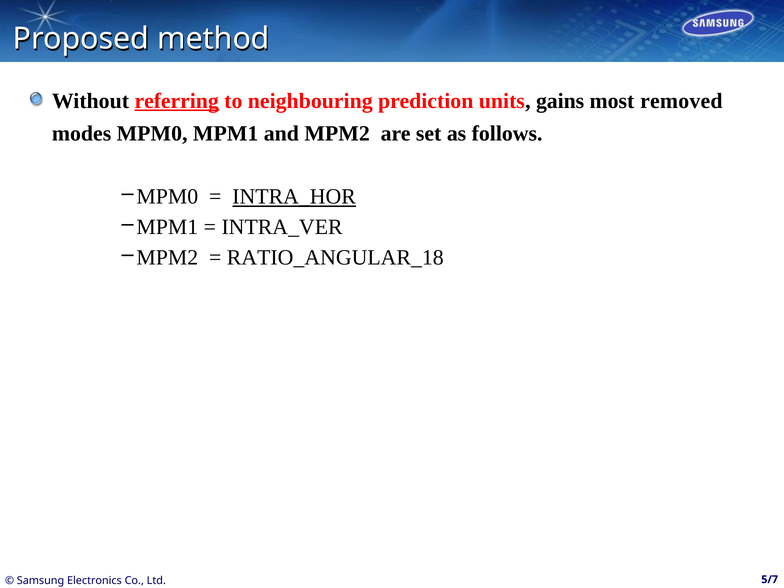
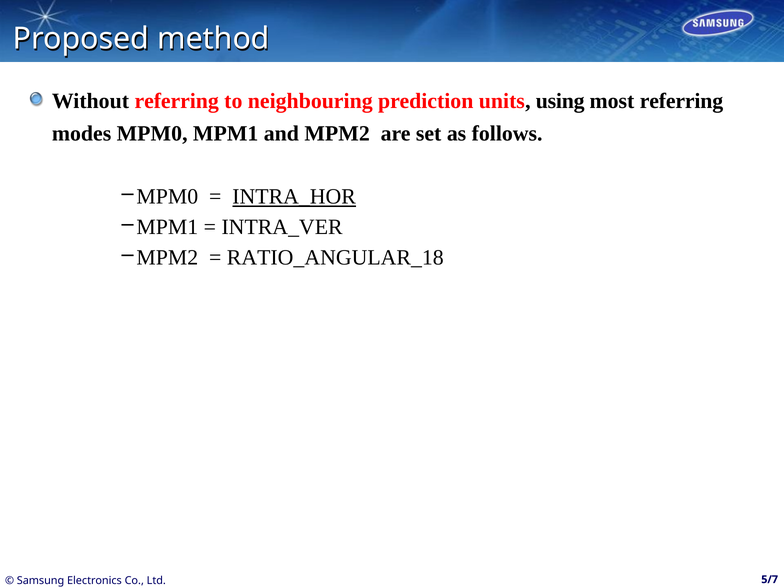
referring at (177, 101) underline: present -> none
gains: gains -> using
most removed: removed -> referring
